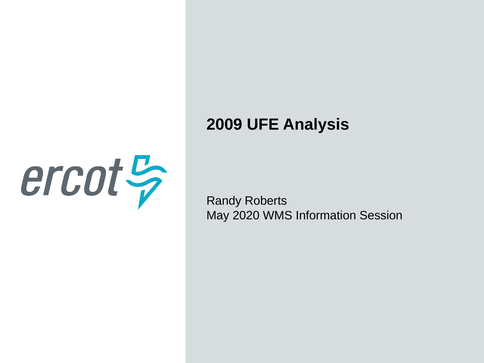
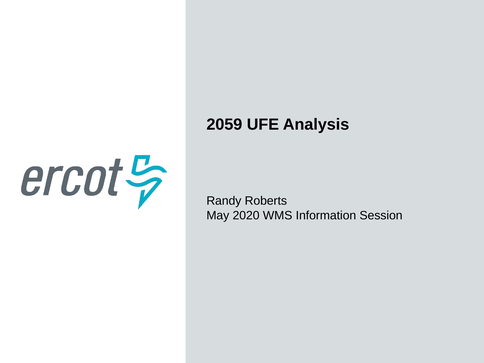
2009: 2009 -> 2059
